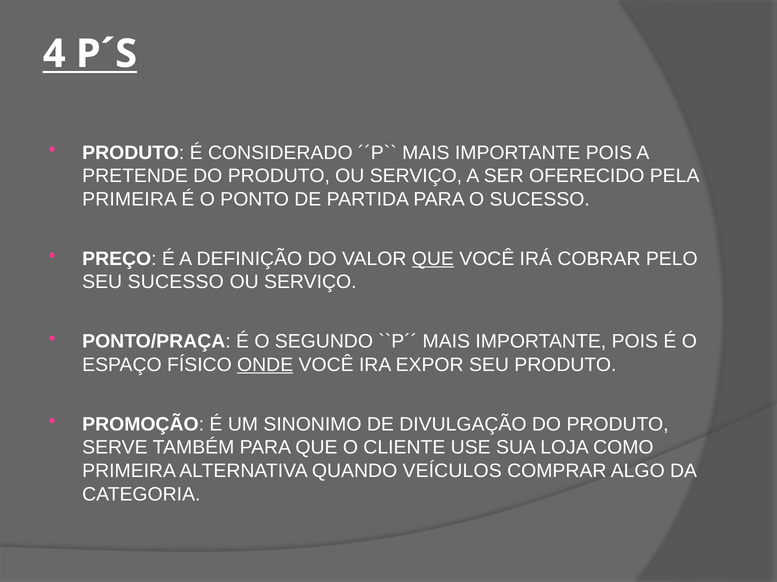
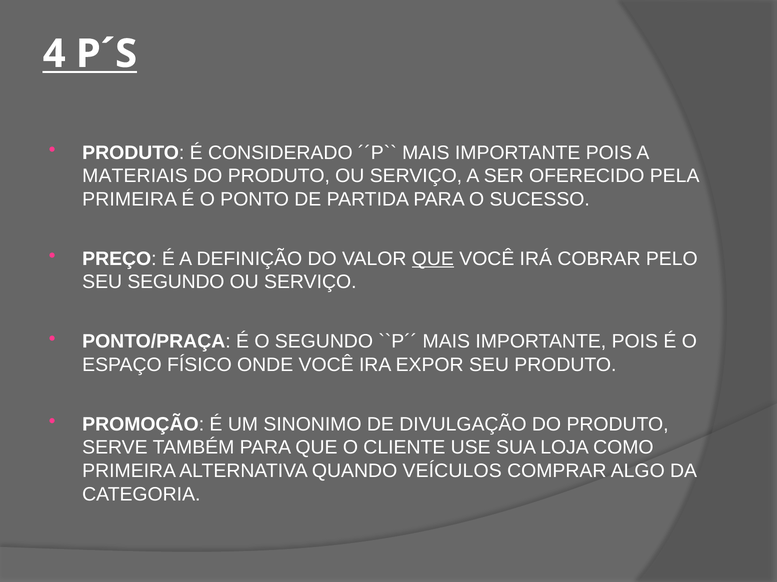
PRETENDE: PRETENDE -> MATERIAIS
SEU SUCESSO: SUCESSO -> SEGUNDO
ONDE underline: present -> none
